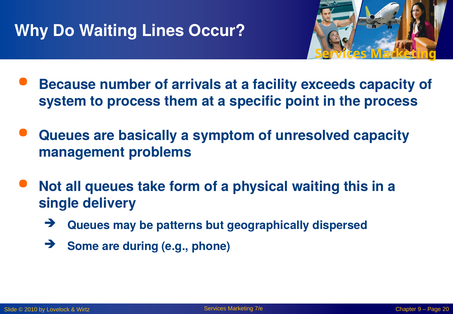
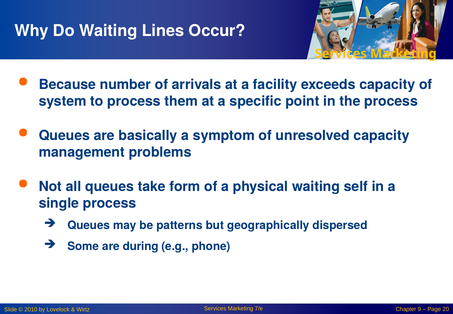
this: this -> self
single delivery: delivery -> process
